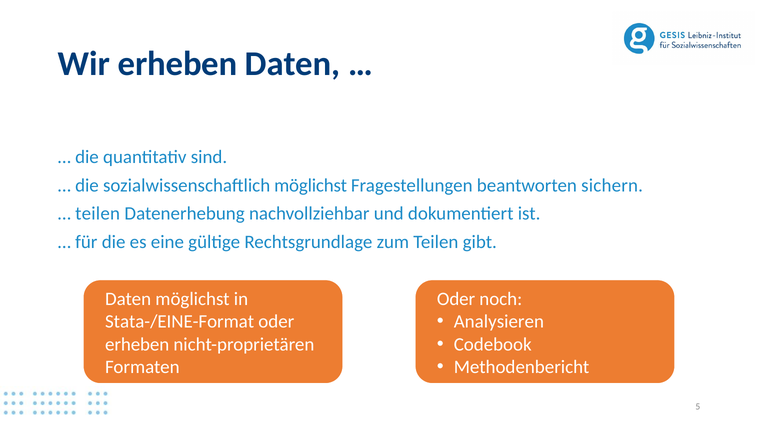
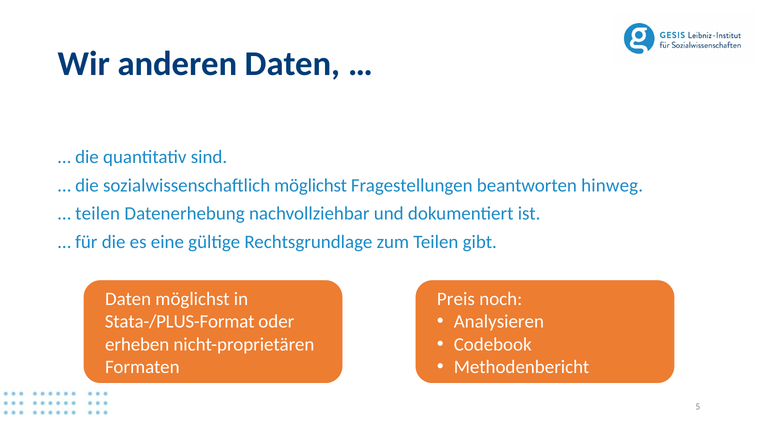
Wir erheben: erheben -> anderen
sichern: sichern -> hinweg
Oder at (456, 299): Oder -> Preis
Stata-/EINE-Format: Stata-/EINE-Format -> Stata-/PLUS-Format
